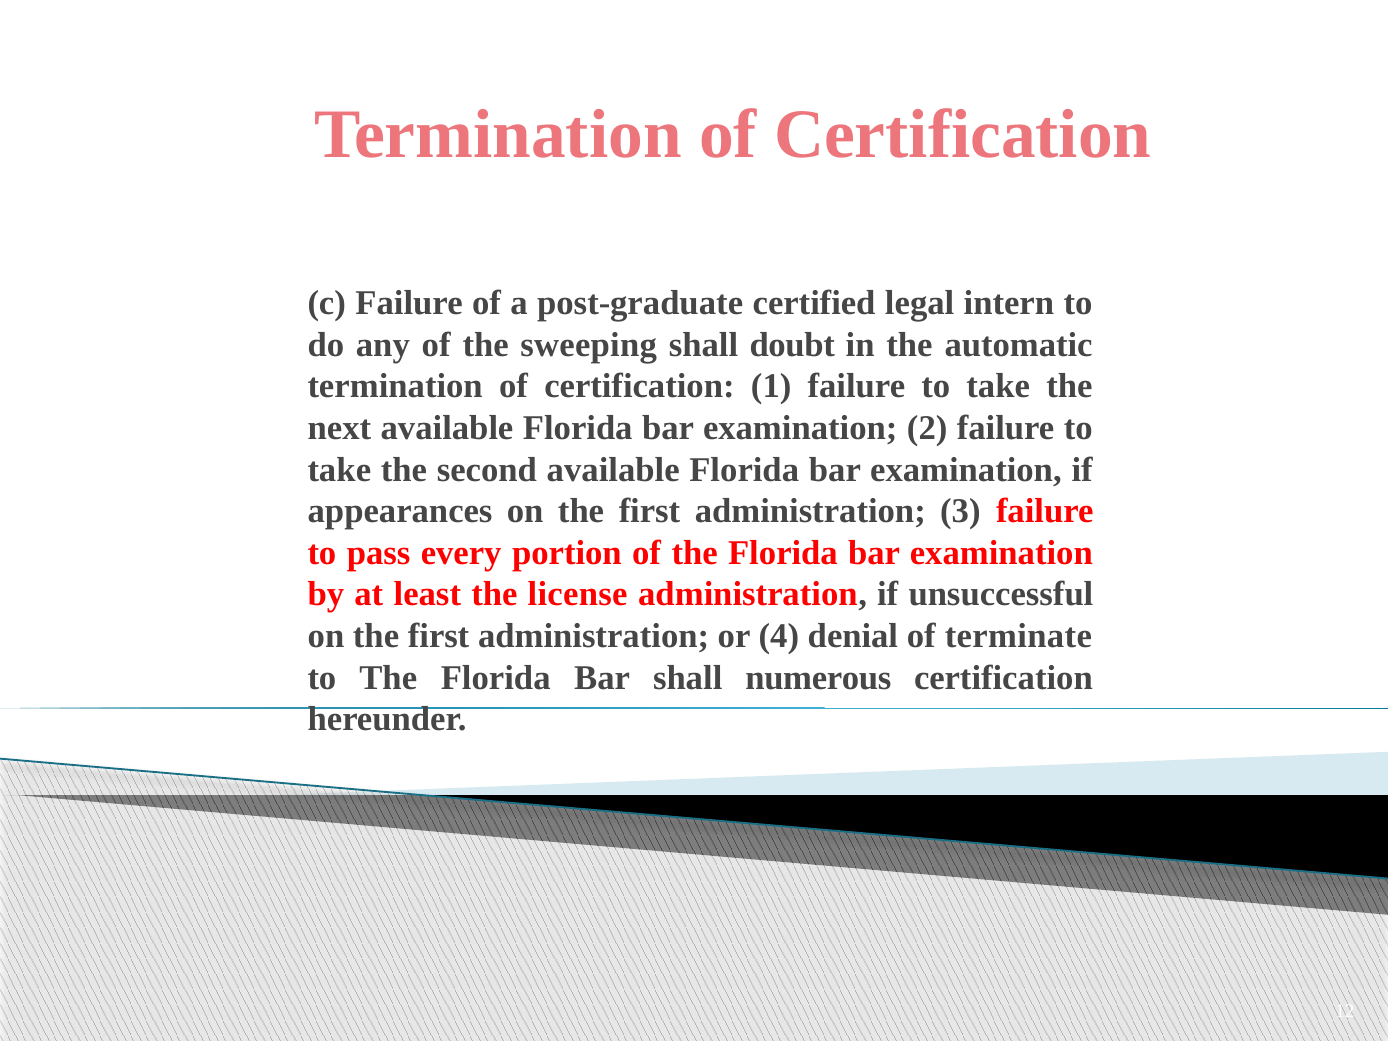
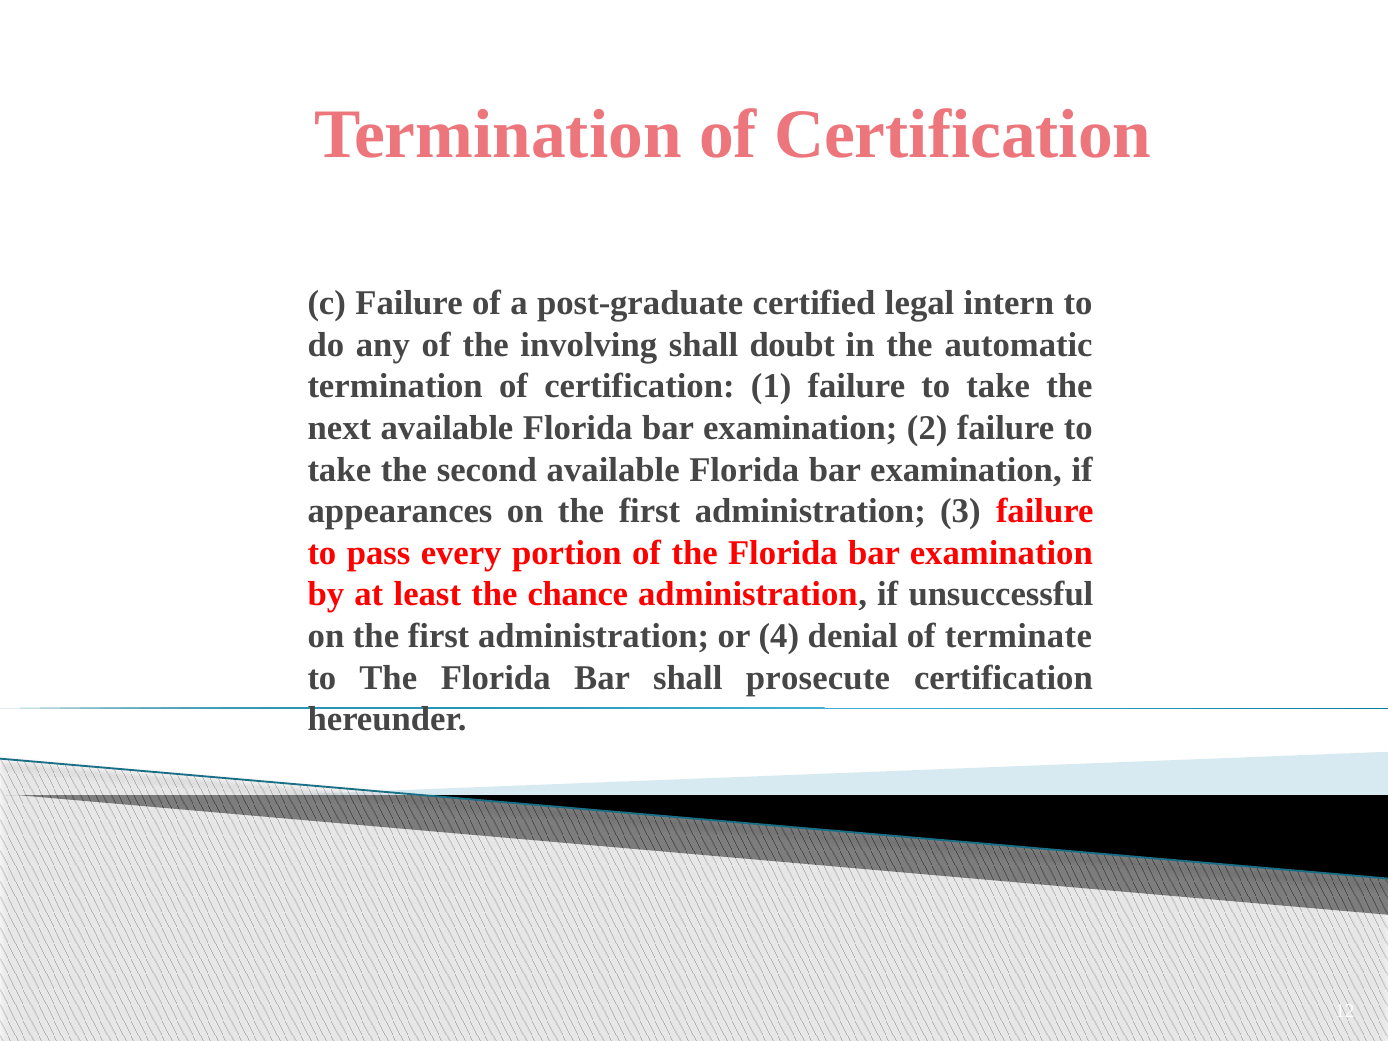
sweeping: sweeping -> involving
license: license -> chance
numerous: numerous -> prosecute
